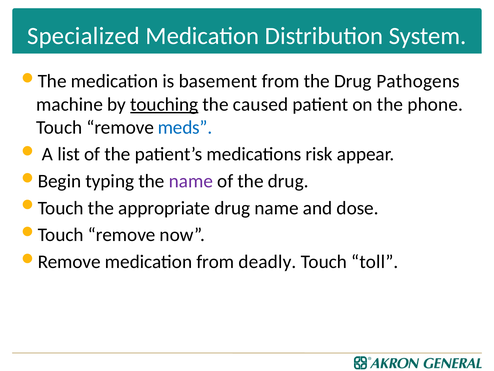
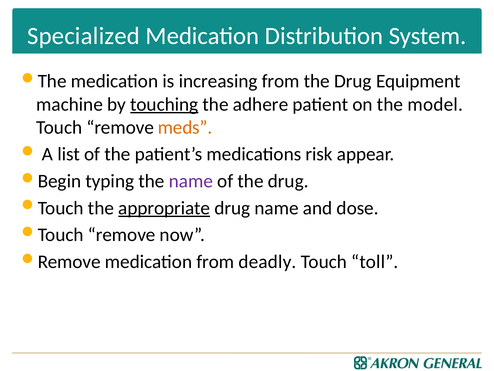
basement: basement -> increasing
Pathogens: Pathogens -> Equipment
caused: caused -> adhere
phone: phone -> model
meds colour: blue -> orange
appropriate underline: none -> present
